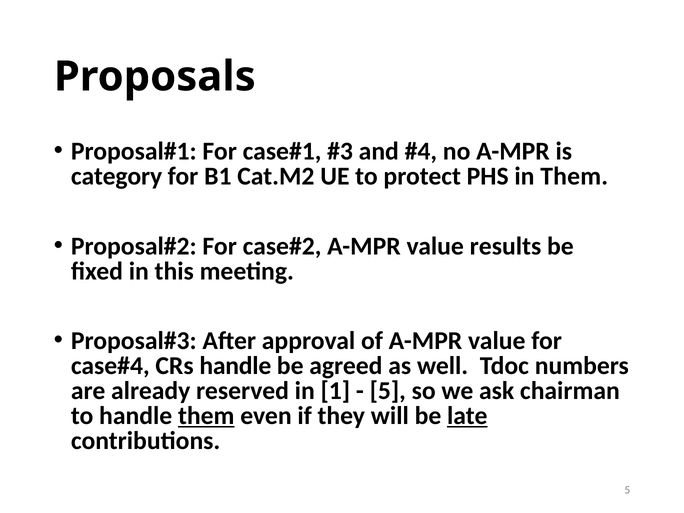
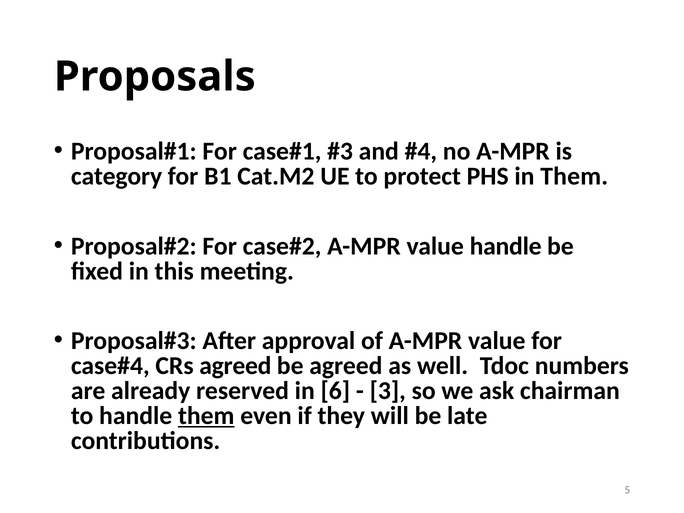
value results: results -> handle
CRs handle: handle -> agreed
1: 1 -> 6
5 at (388, 391): 5 -> 3
late underline: present -> none
